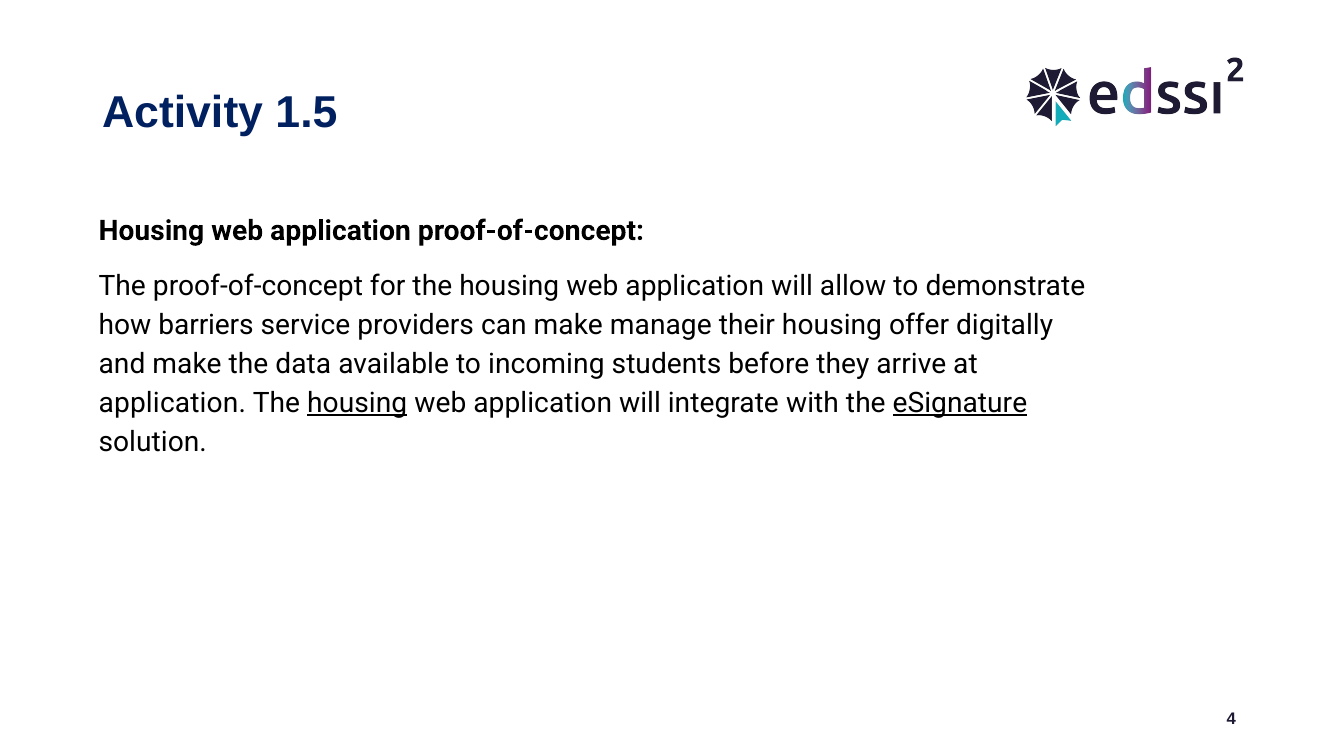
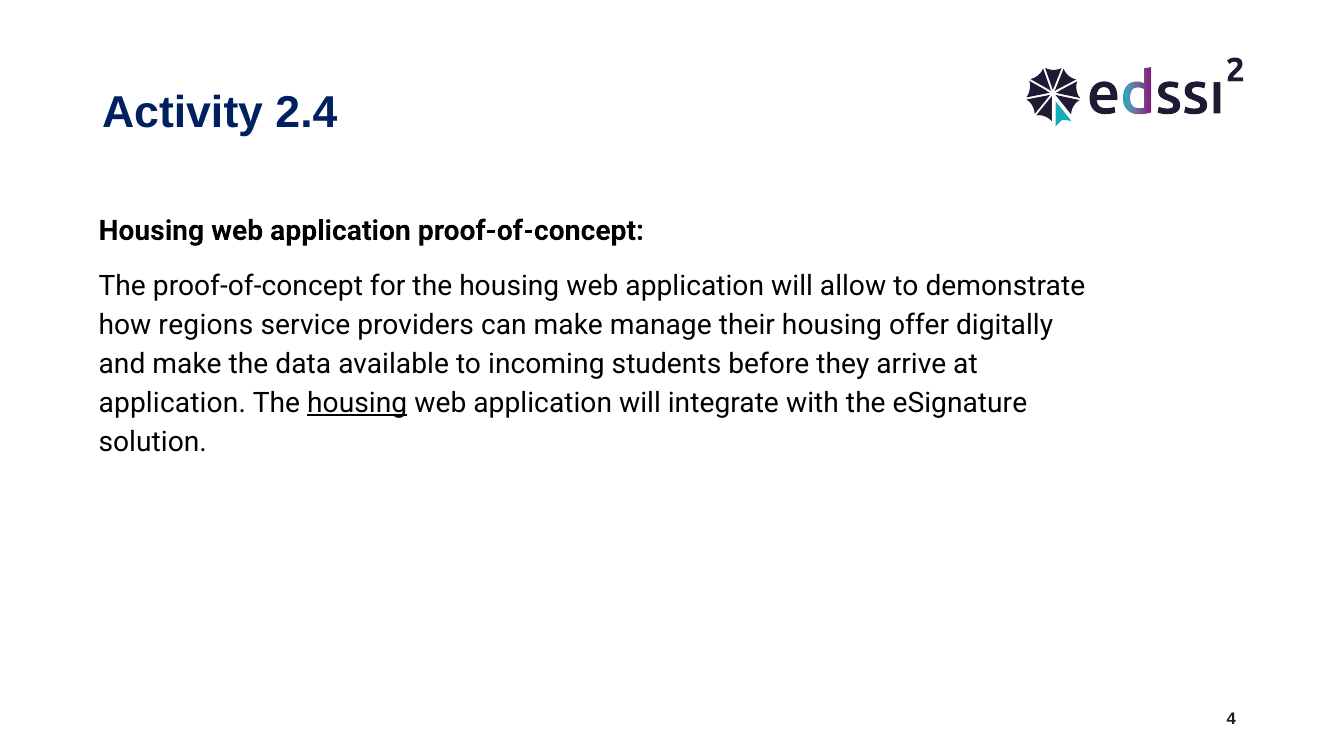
1.5: 1.5 -> 2.4
barriers: barriers -> regions
eSignature underline: present -> none
